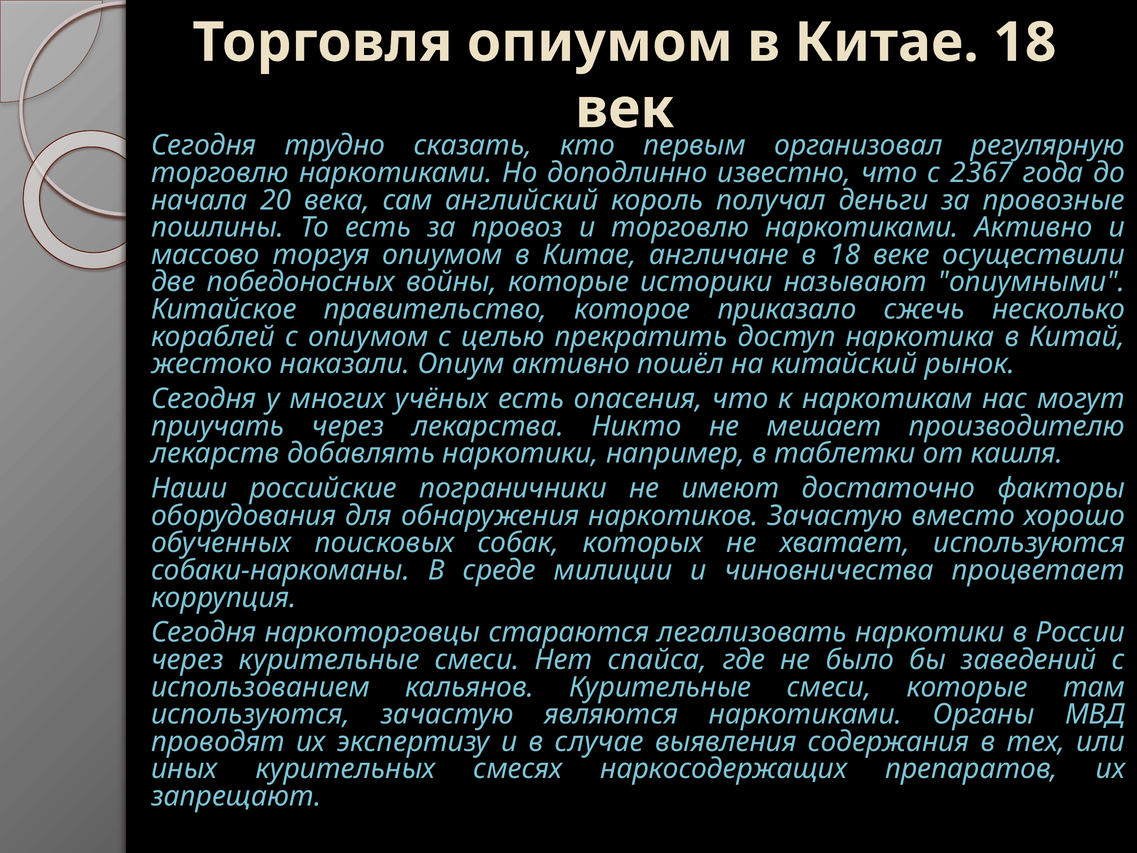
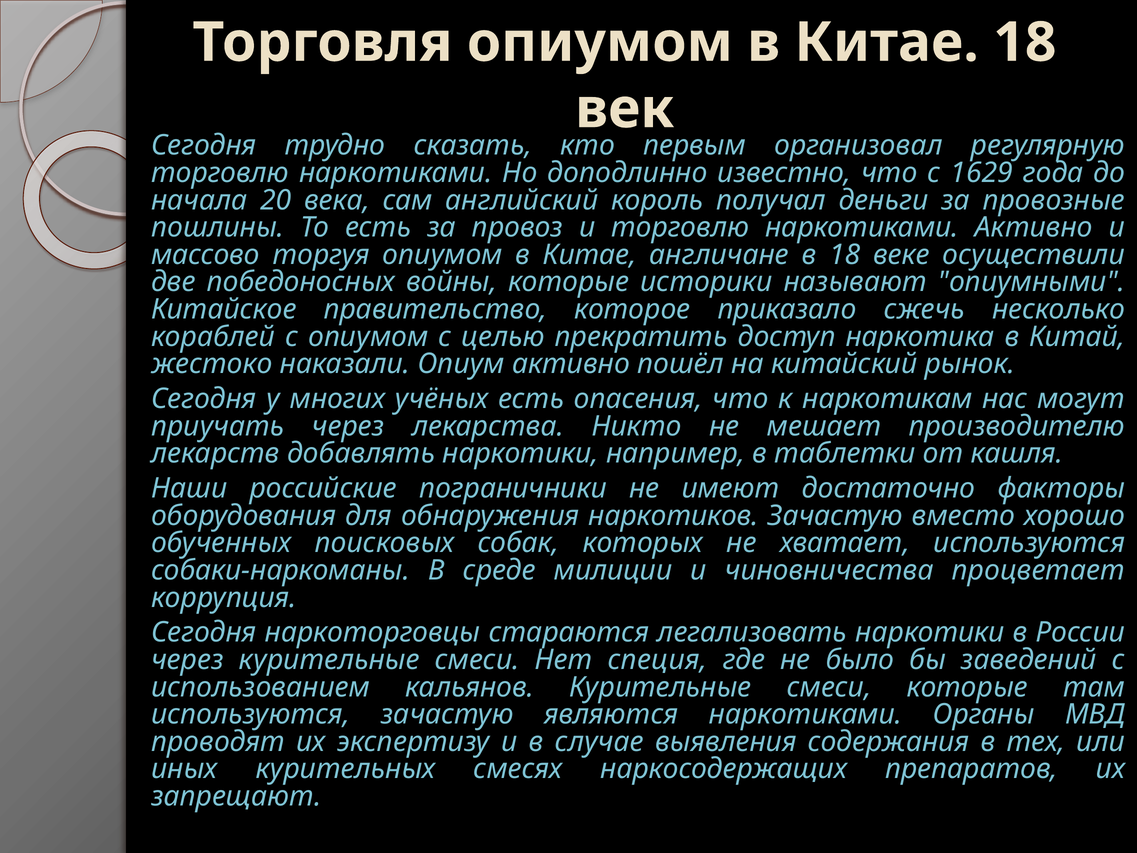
2367: 2367 -> 1629
спайса: спайса -> специя
